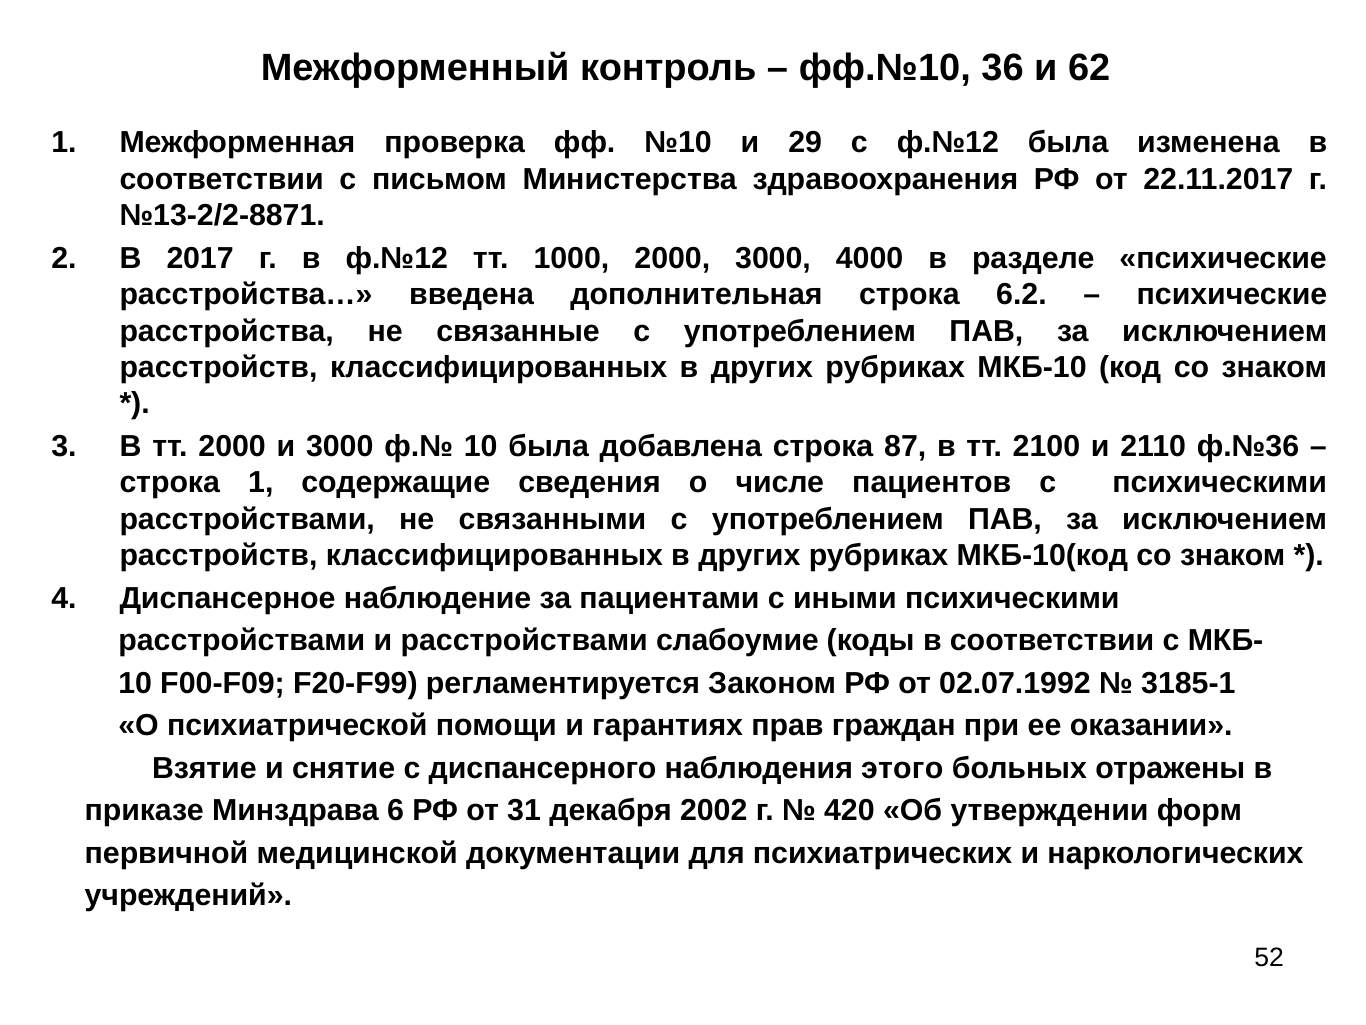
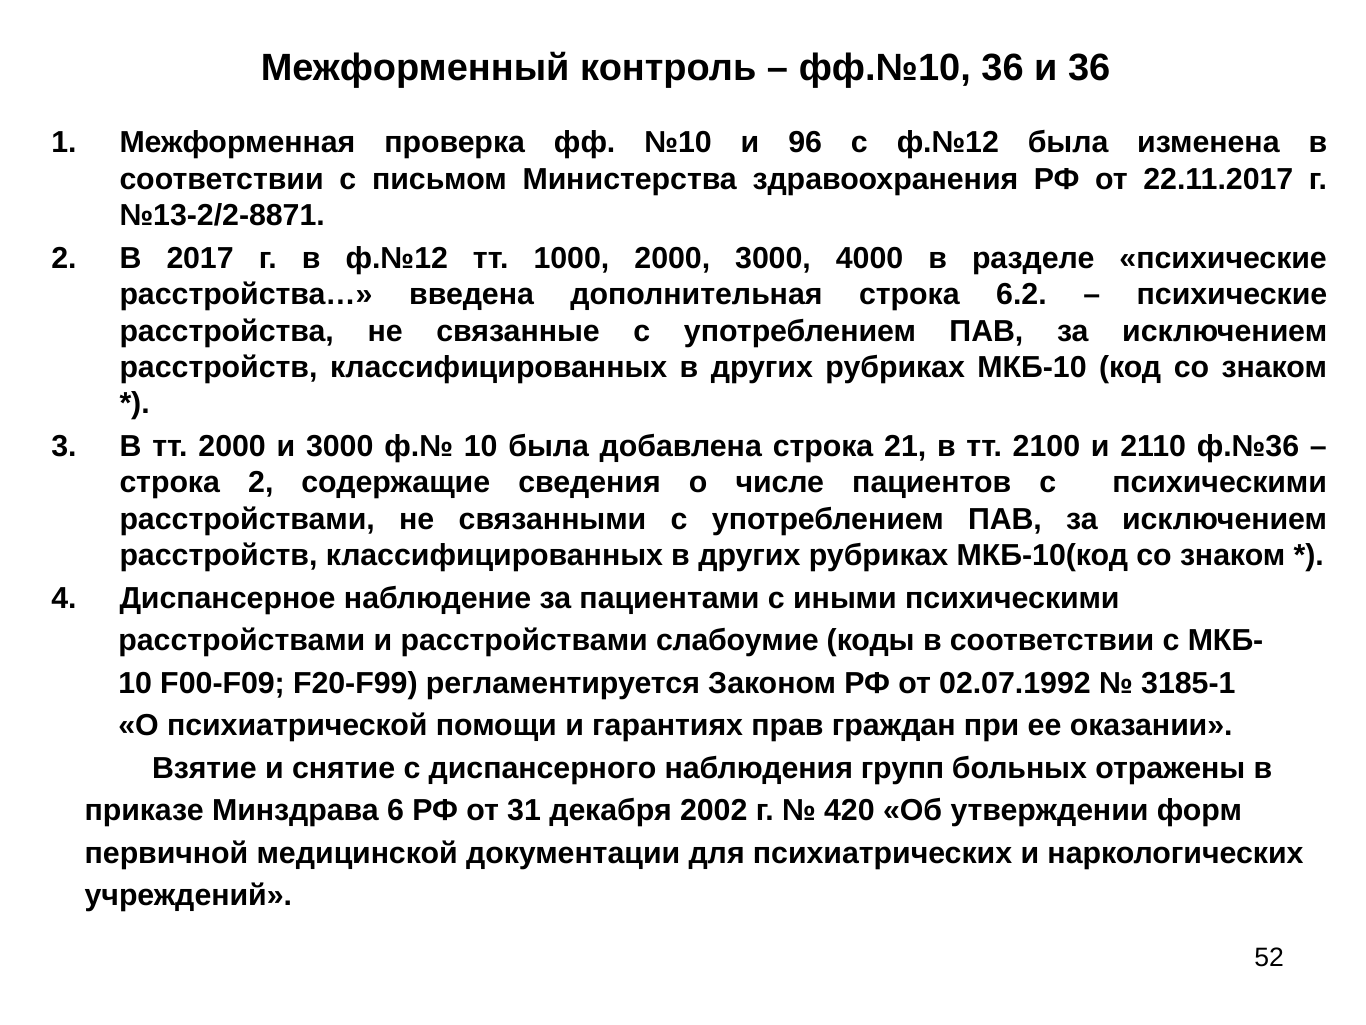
и 62: 62 -> 36
29: 29 -> 96
87: 87 -> 21
строка 1: 1 -> 2
этого: этого -> групп
